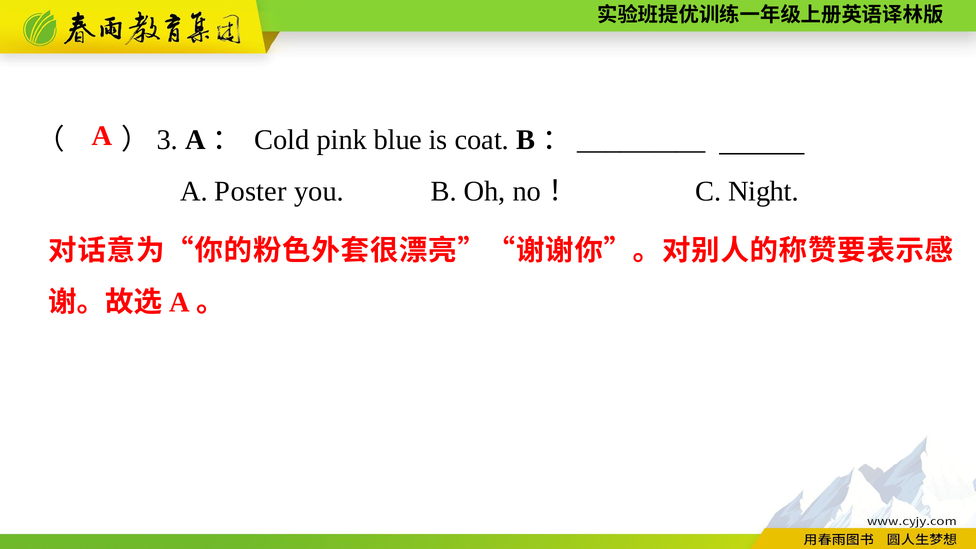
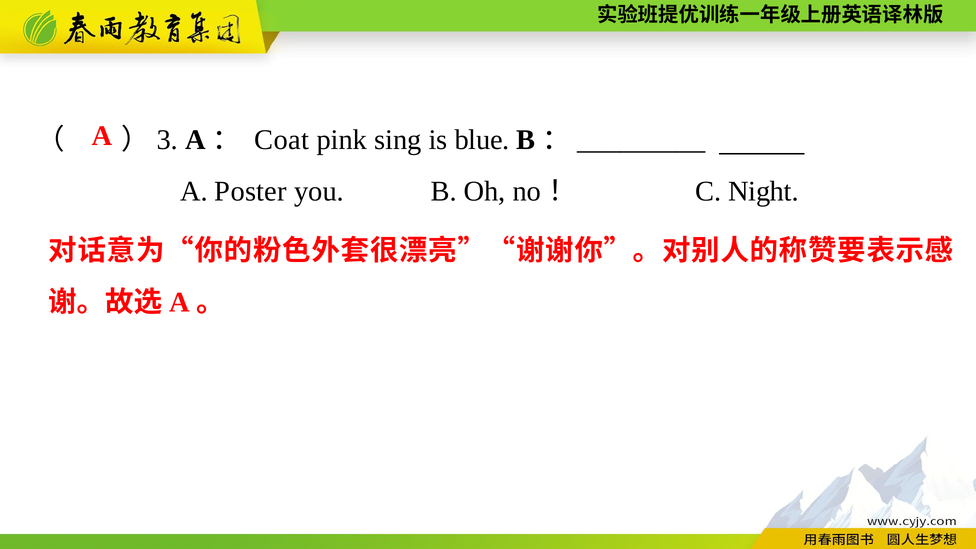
Cold: Cold -> Coat
blue: blue -> sing
coat: coat -> blue
